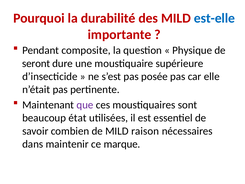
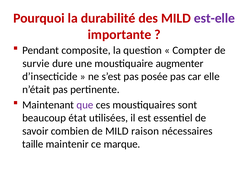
est-elle colour: blue -> purple
Physique: Physique -> Compter
seront: seront -> survie
supérieure: supérieure -> augmenter
dans: dans -> taille
